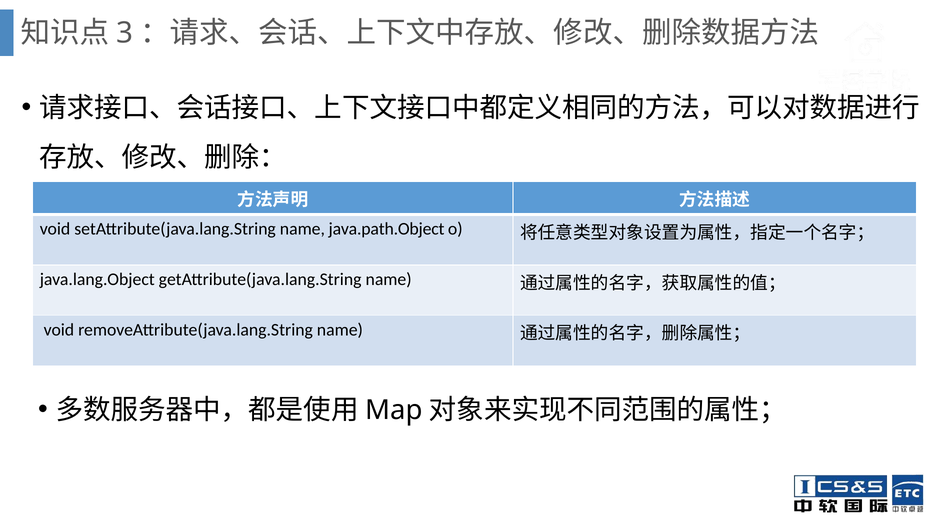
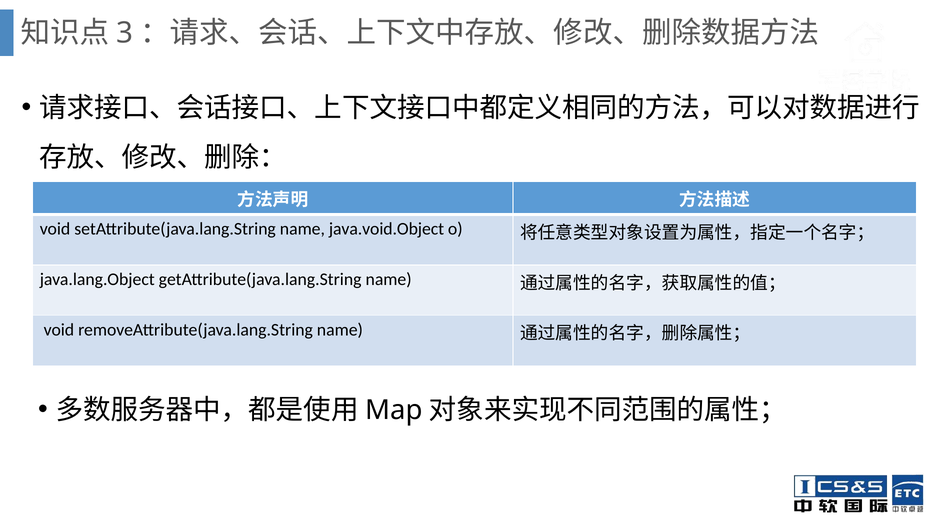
java.path.Object: java.path.Object -> java.void.Object
